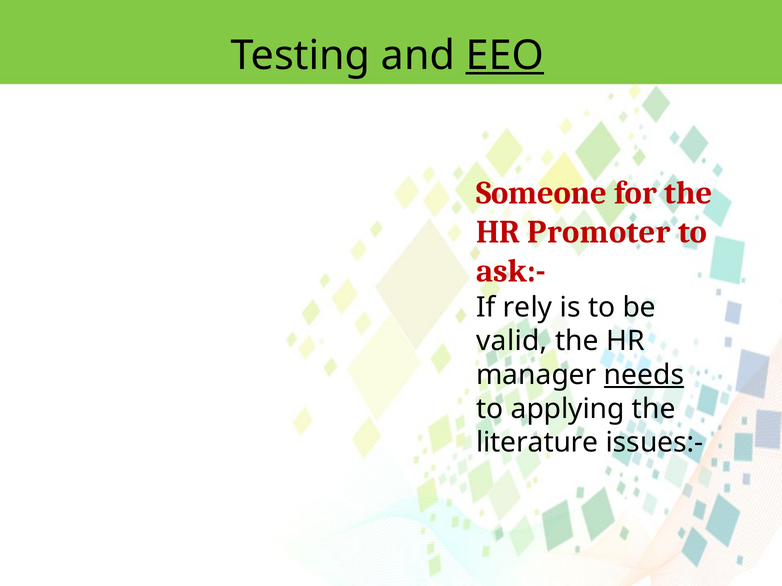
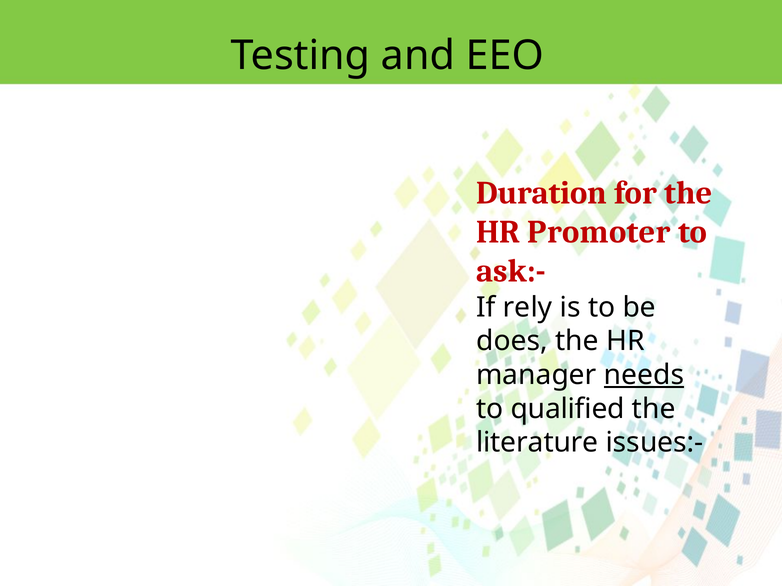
EEO underline: present -> none
Someone: Someone -> Duration
valid: valid -> does
applying: applying -> qualiﬁed
